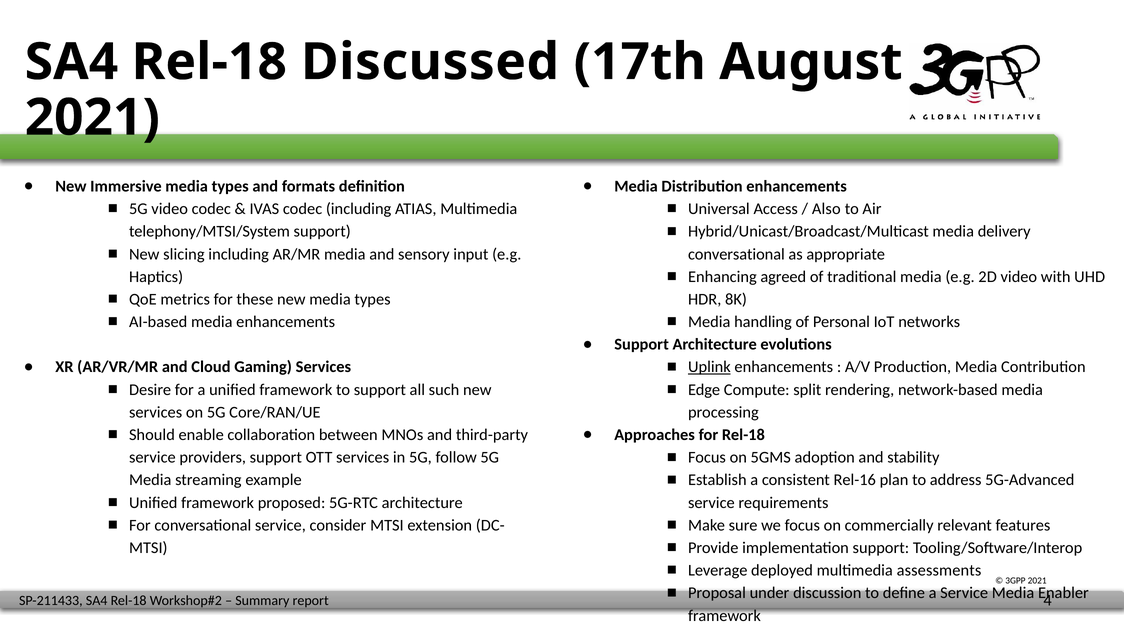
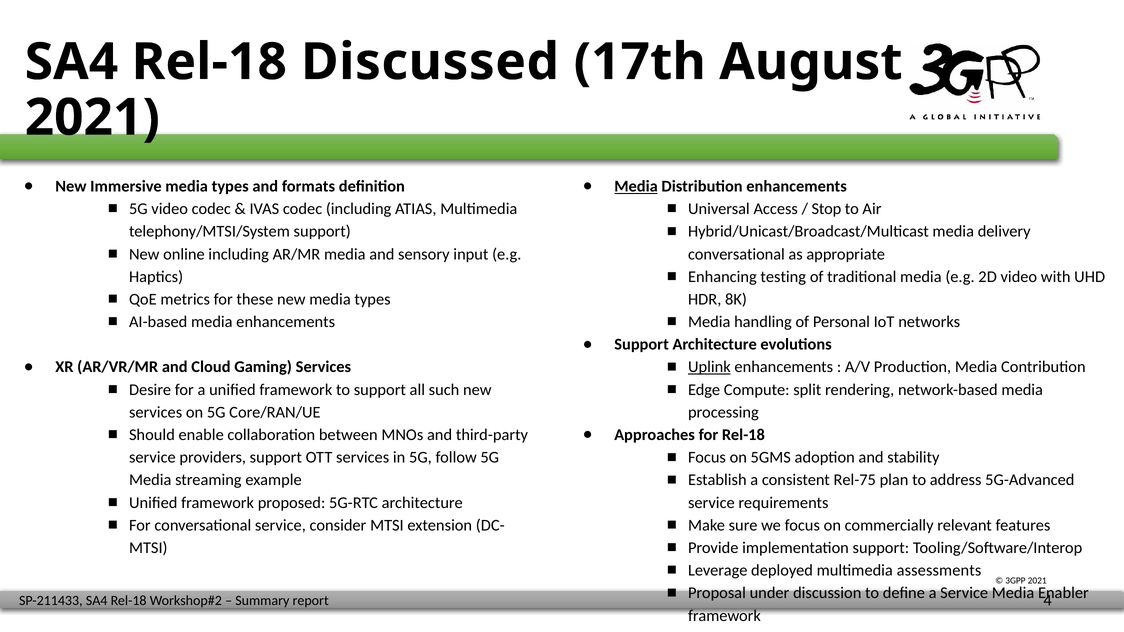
Media at (636, 186) underline: none -> present
Also: Also -> Stop
slicing: slicing -> online
agreed: agreed -> testing
Rel-16: Rel-16 -> Rel-75
